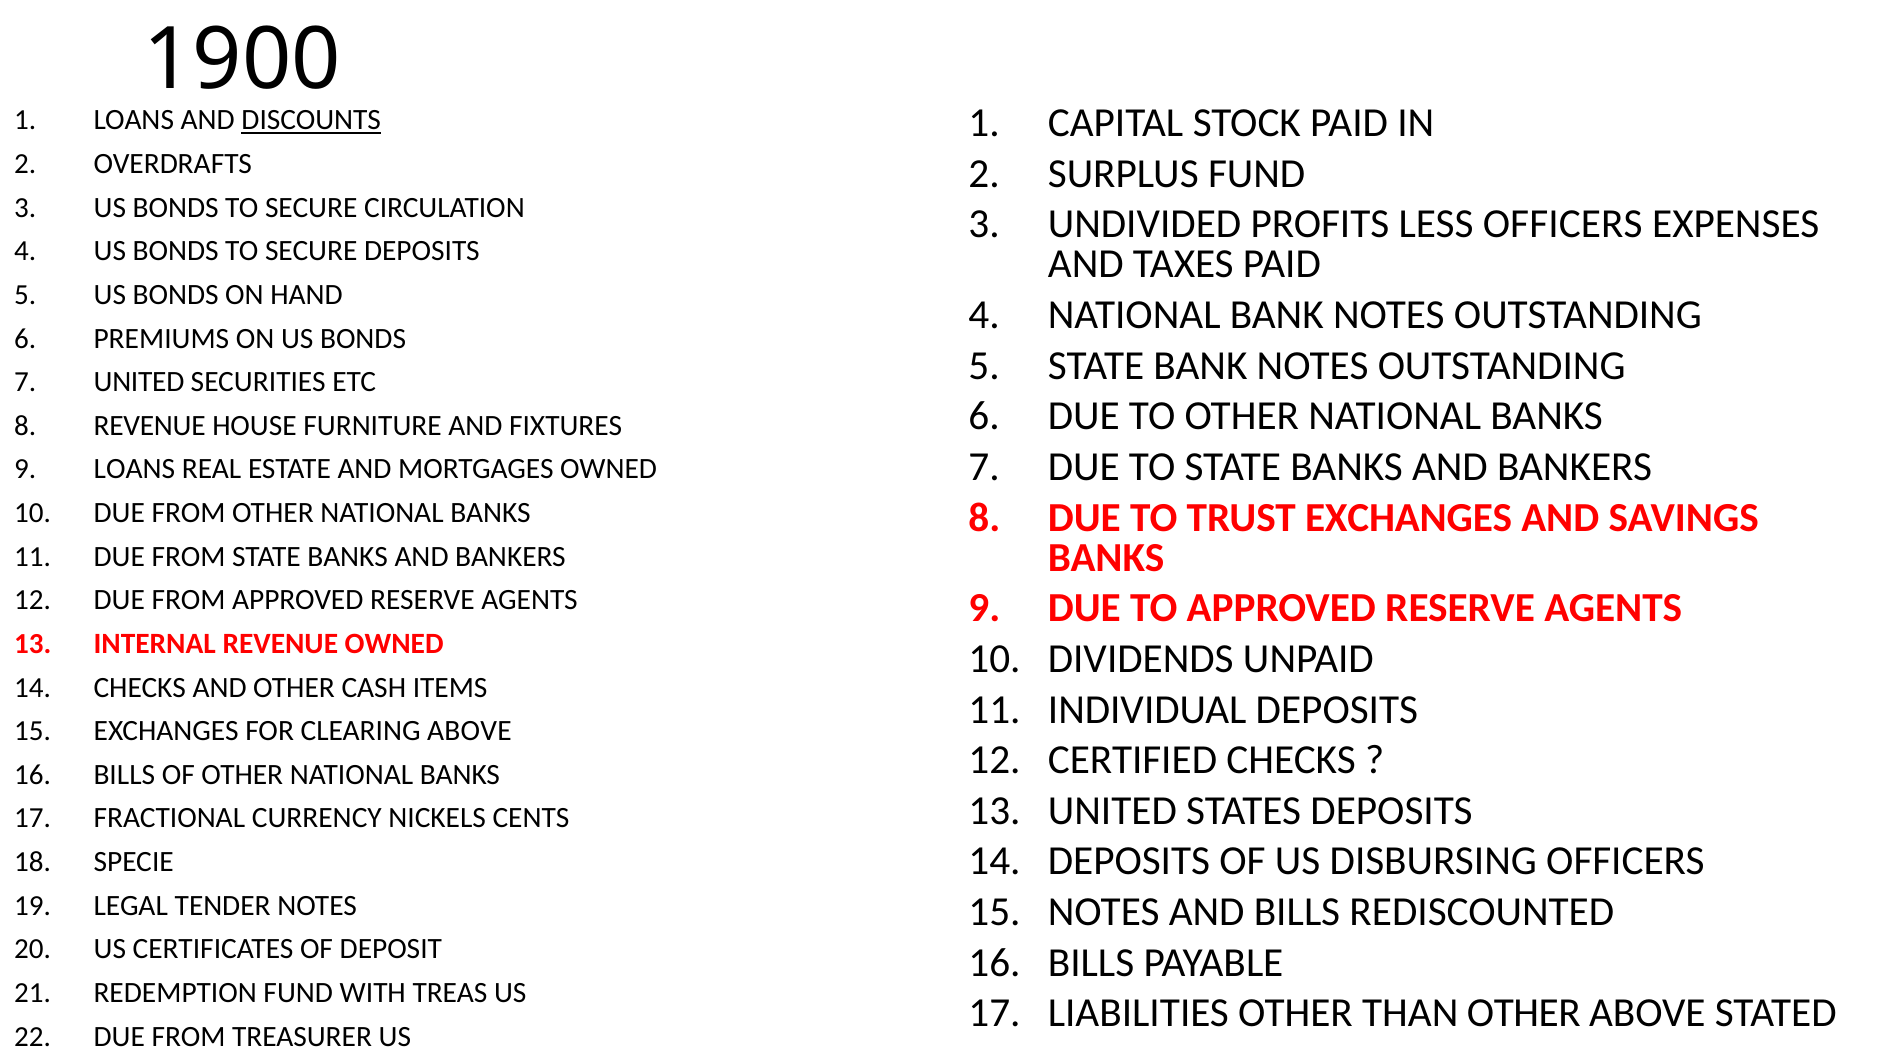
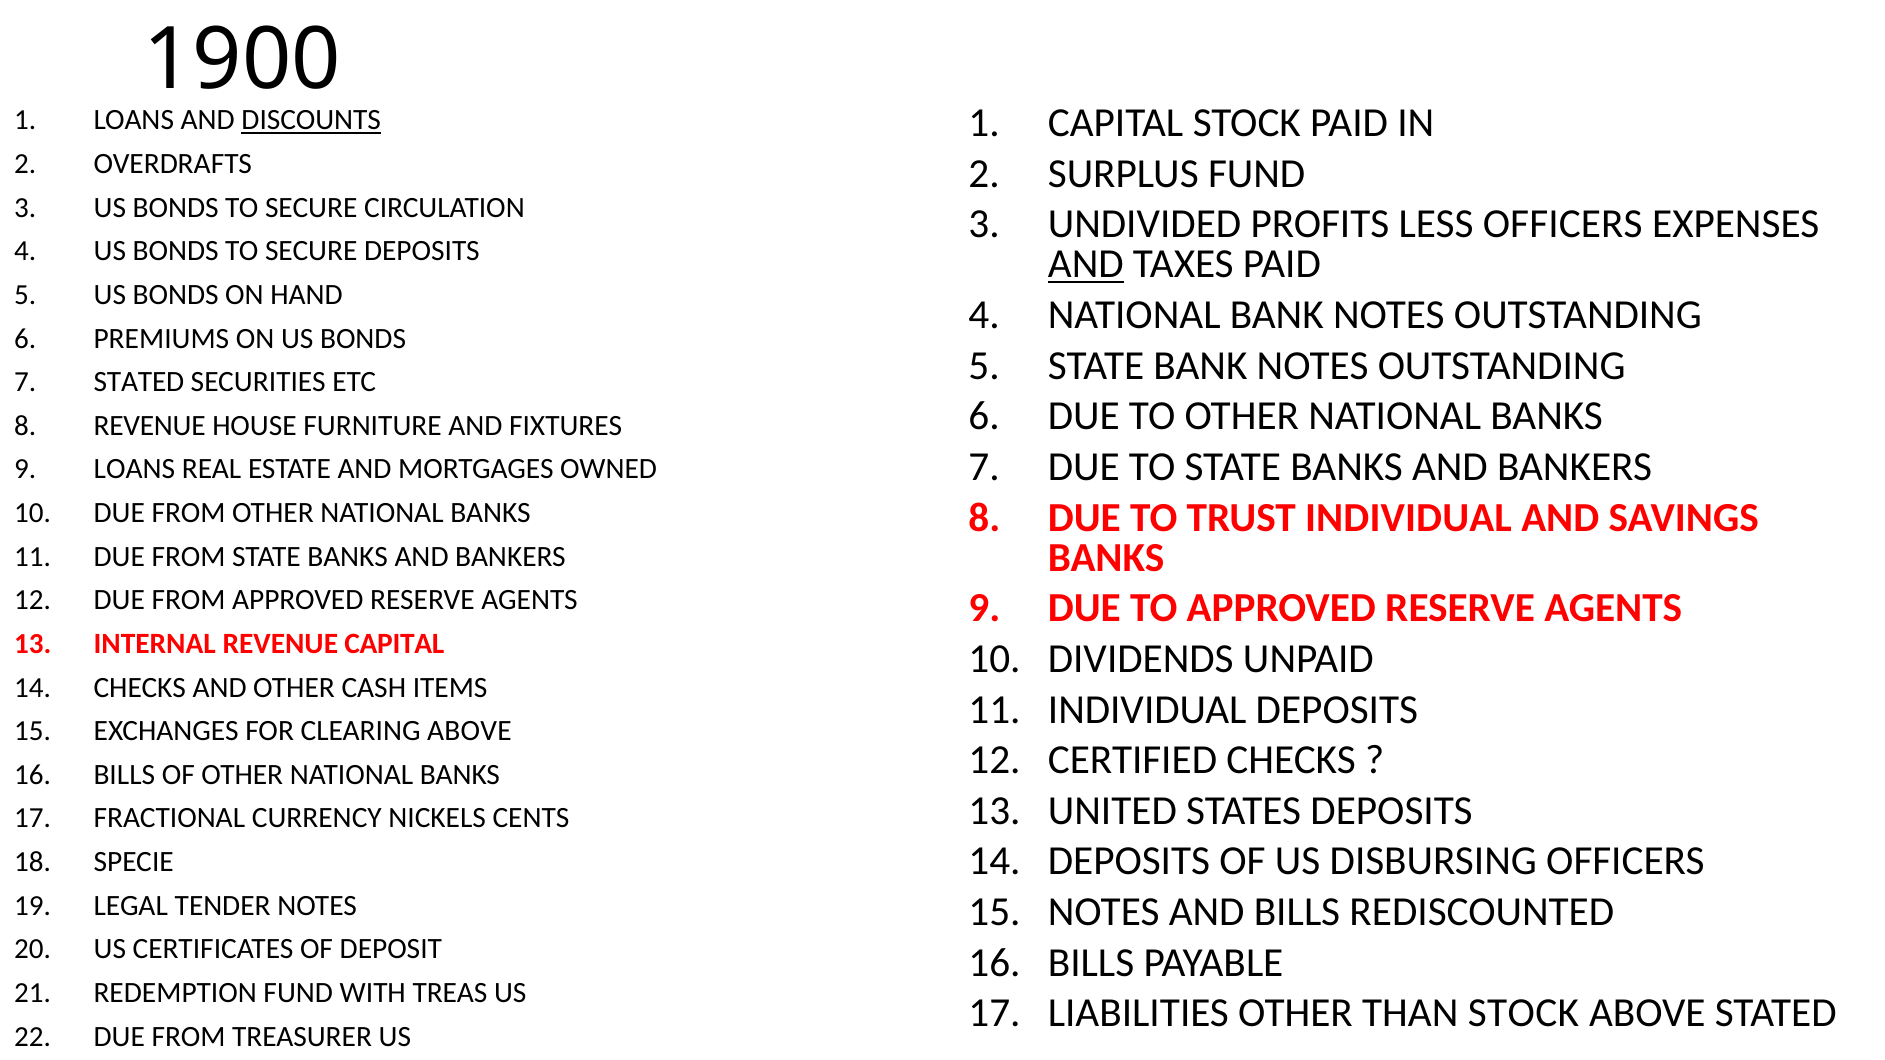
AND at (1086, 264) underline: none -> present
UNITED at (139, 382): UNITED -> STATED
TRUST EXCHANGES: EXCHANGES -> INDIVIDUAL
REVENUE OWNED: OWNED -> CAPITAL
THAN OTHER: OTHER -> STOCK
